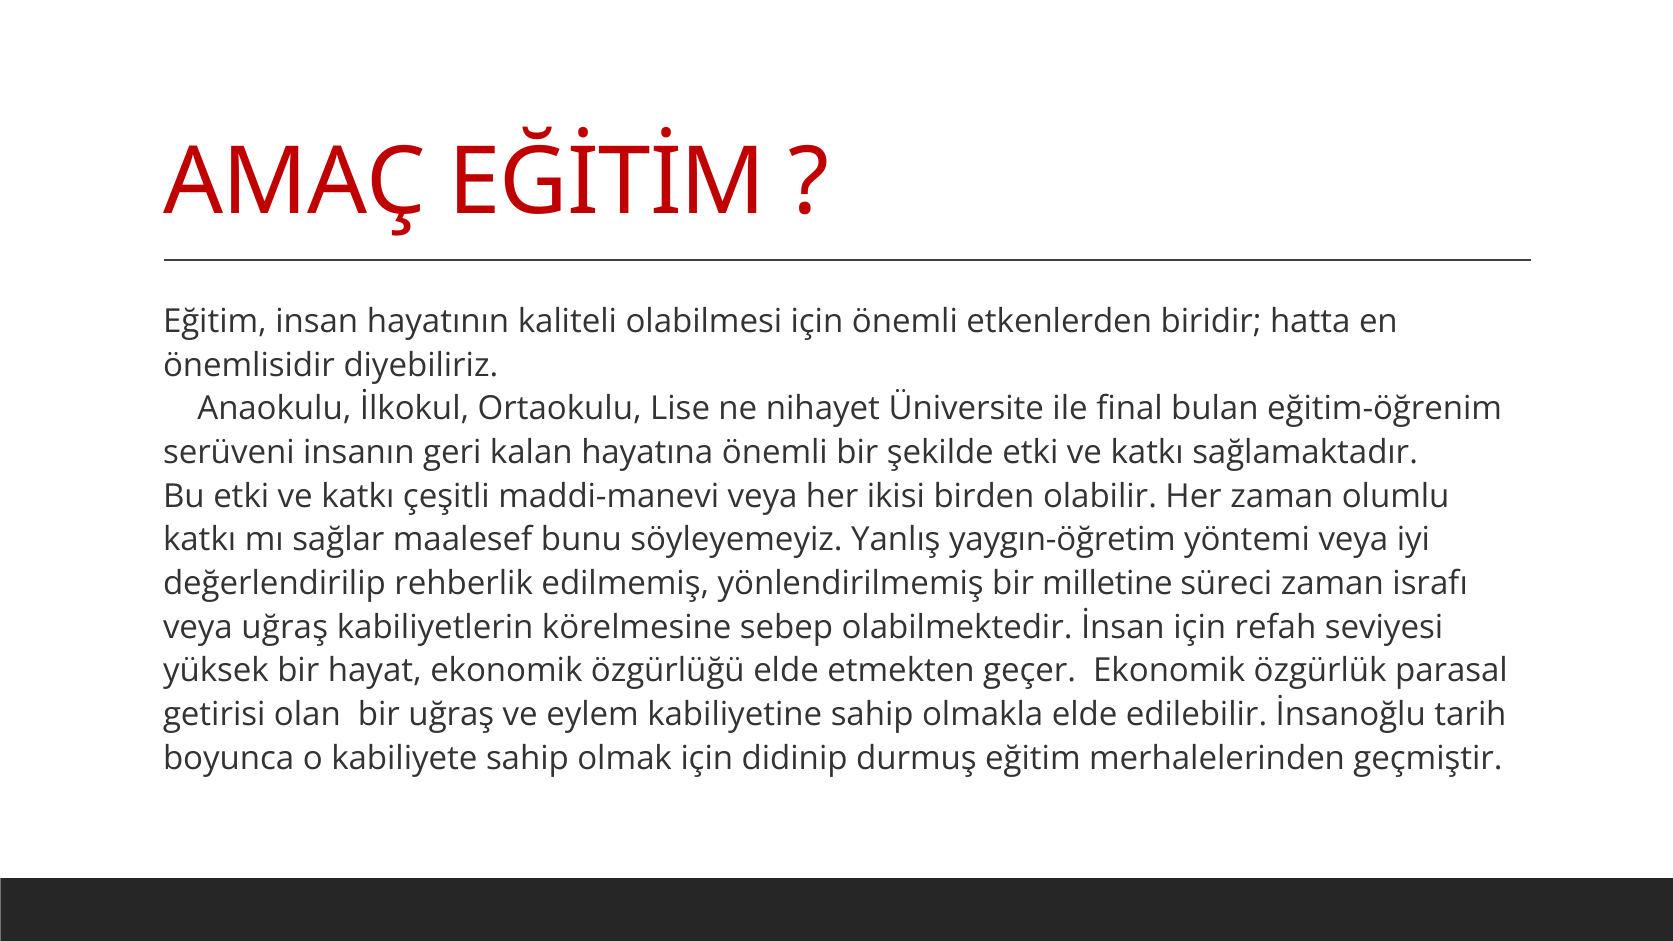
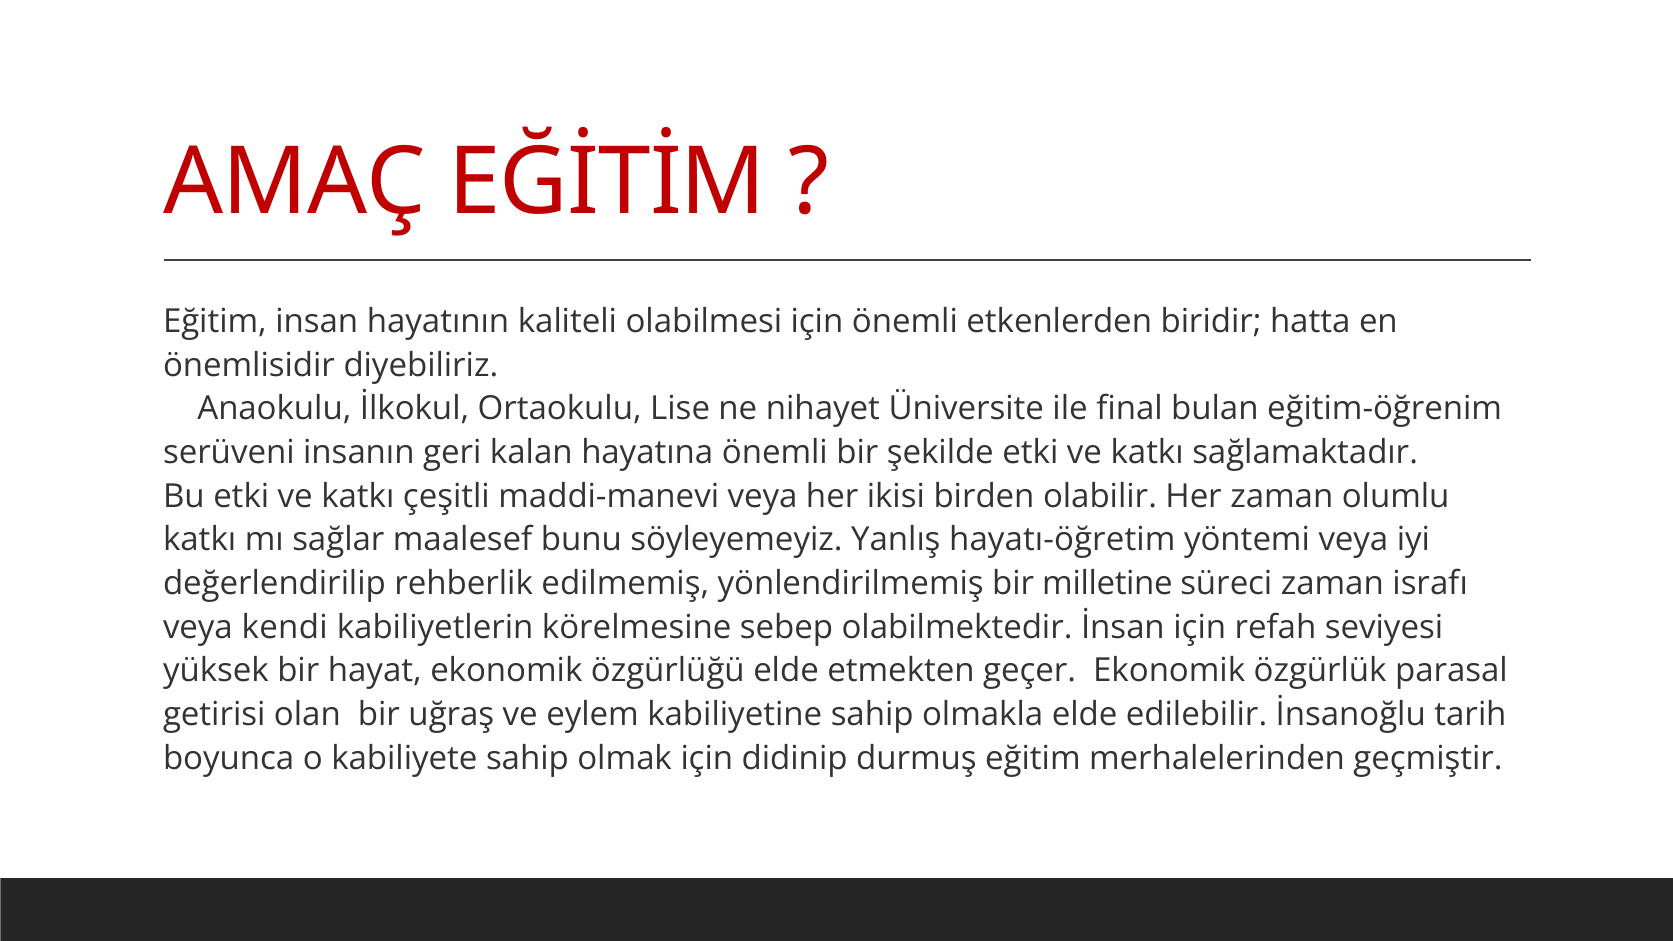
yaygın-öğretim: yaygın-öğretim -> hayatı-öğretim
veya uğraş: uğraş -> kendi
